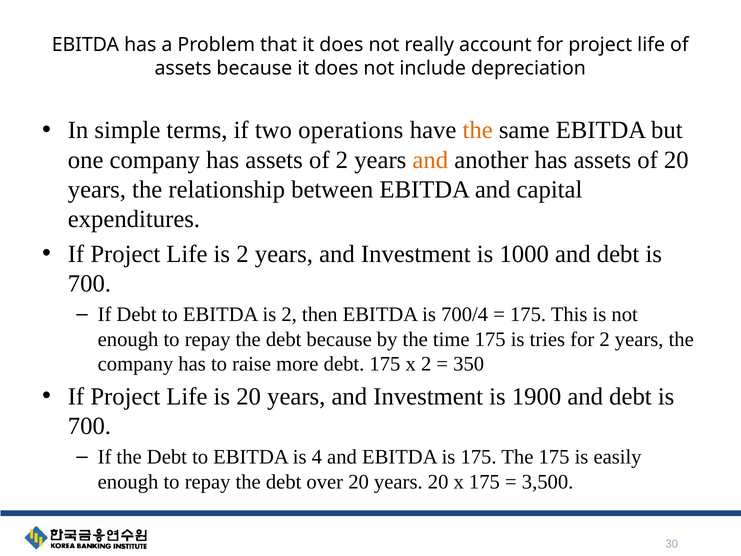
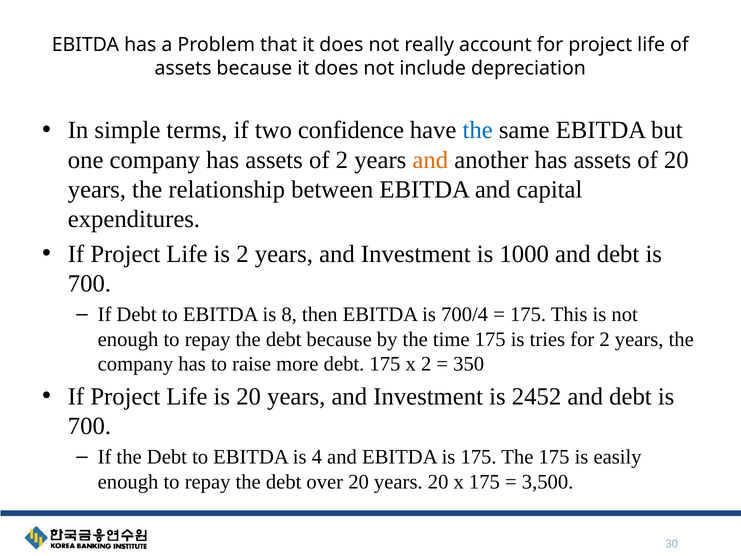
operations: operations -> confidence
the at (478, 130) colour: orange -> blue
EBITDA is 2: 2 -> 8
1900: 1900 -> 2452
